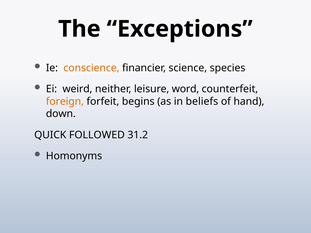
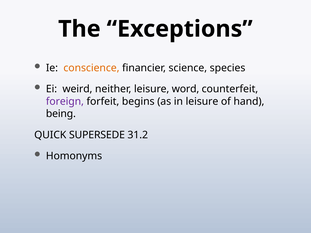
foreign colour: orange -> purple
in beliefs: beliefs -> leisure
down: down -> being
FOLLOWED: FOLLOWED -> SUPERSEDE
